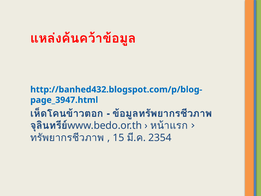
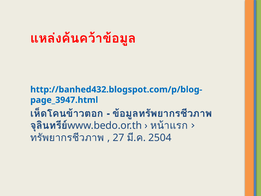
15: 15 -> 27
2354: 2354 -> 2504
